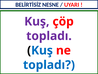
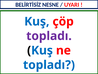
Kuş at (37, 21) colour: purple -> blue
